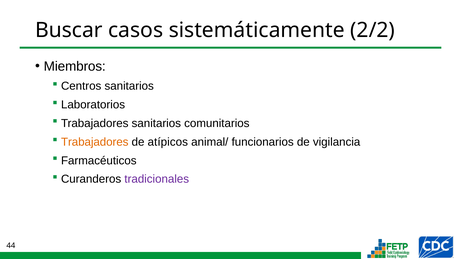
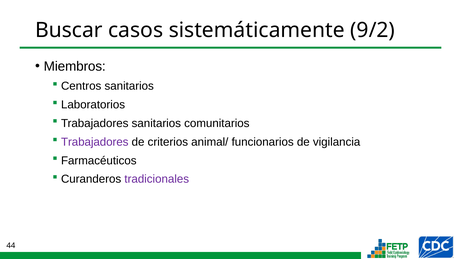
2/2: 2/2 -> 9/2
Trabajadores at (95, 142) colour: orange -> purple
atípicos: atípicos -> criterios
